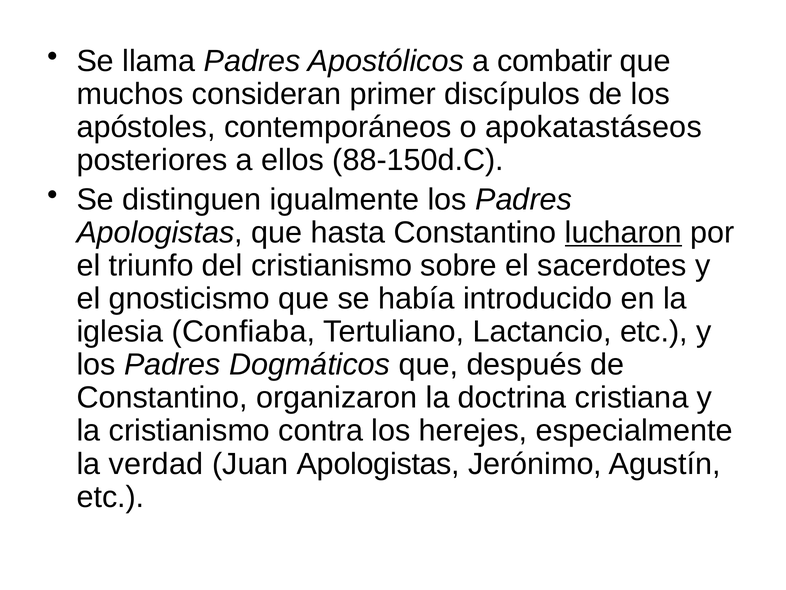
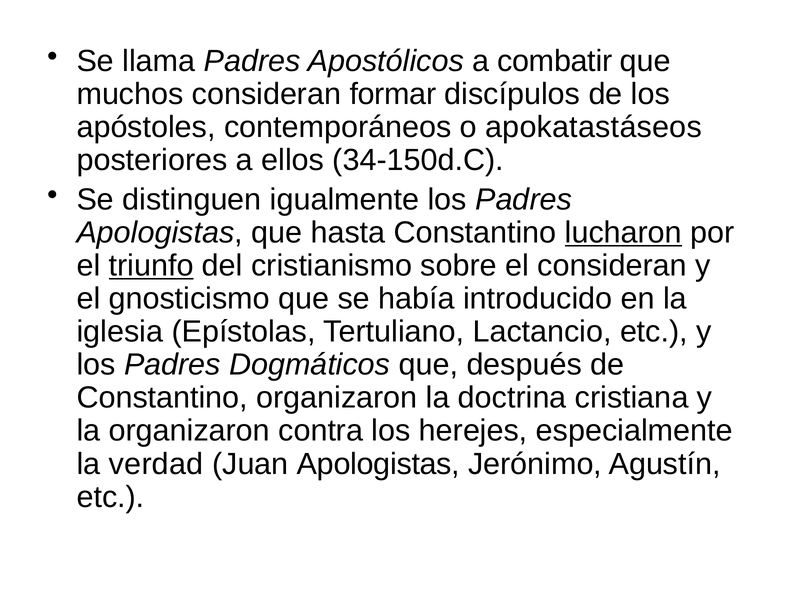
primer: primer -> formar
88-150d.C: 88-150d.C -> 34-150d.C
triunfo underline: none -> present
el sacerdotes: sacerdotes -> consideran
Confiaba: Confiaba -> Epístolas
la cristianismo: cristianismo -> organizaron
